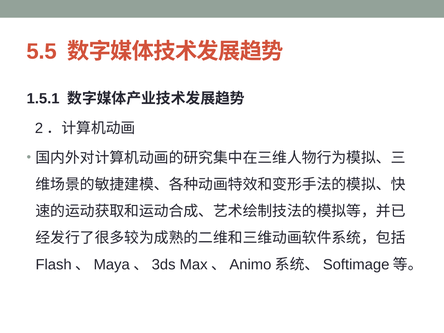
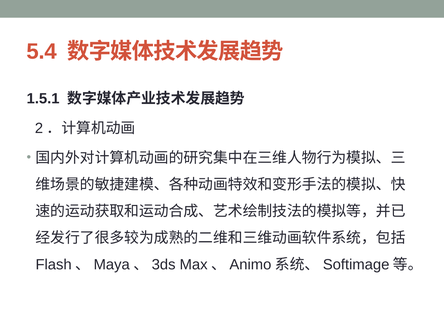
5.5: 5.5 -> 5.4
